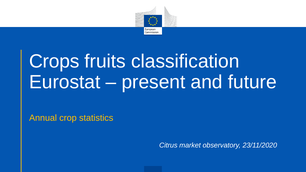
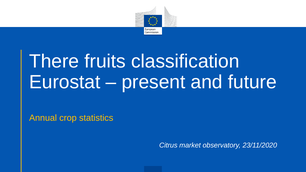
Crops: Crops -> There
